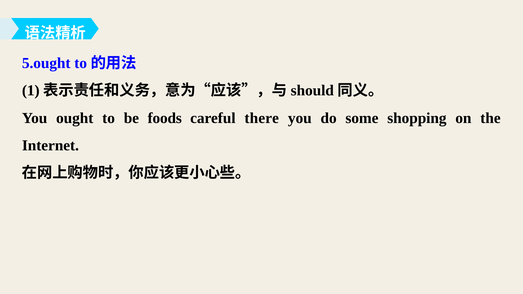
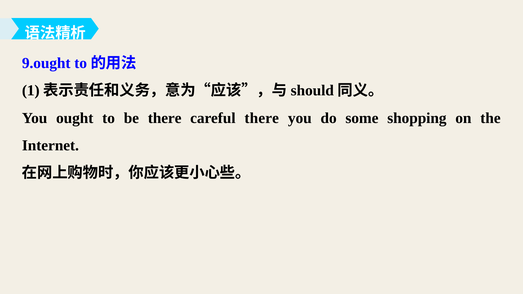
5.ought: 5.ought -> 9.ought
be foods: foods -> there
